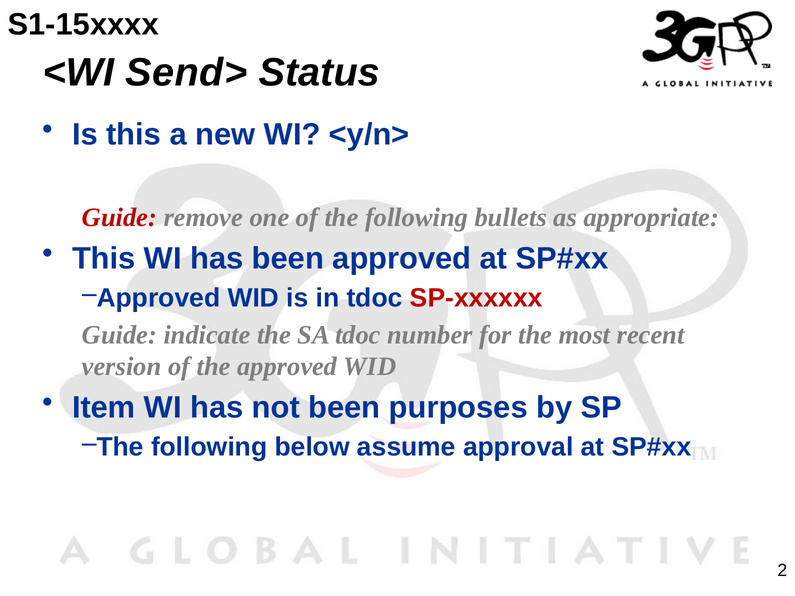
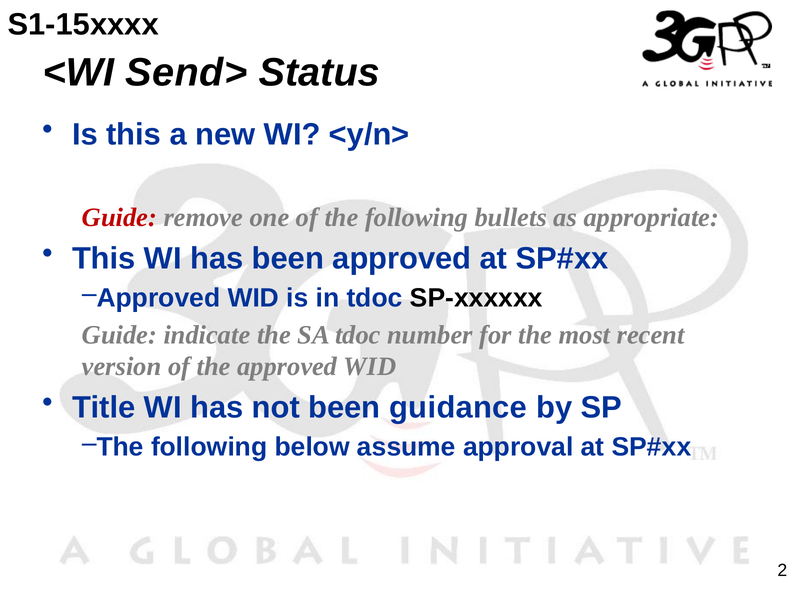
SP-xxxxxx colour: red -> black
Item: Item -> Title
purposes: purposes -> guidance
